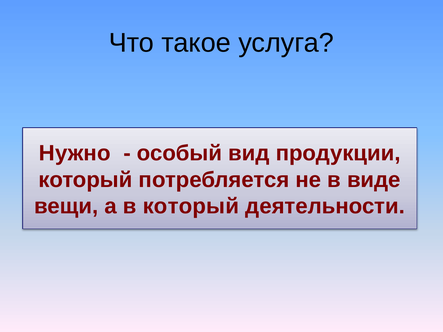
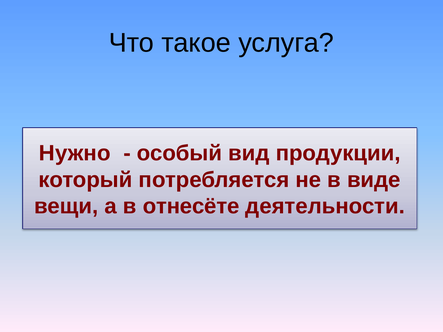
в который: который -> отнесёте
